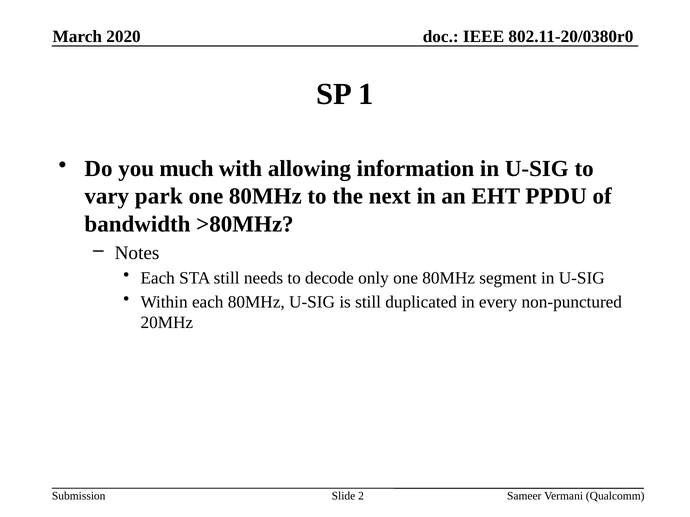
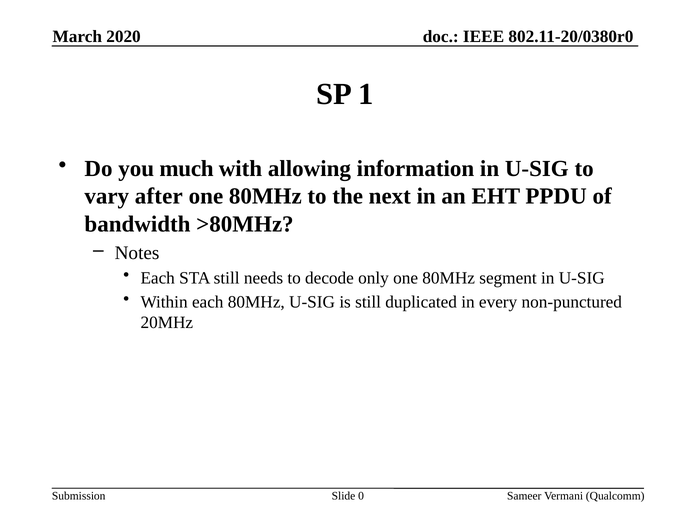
park: park -> after
2: 2 -> 0
